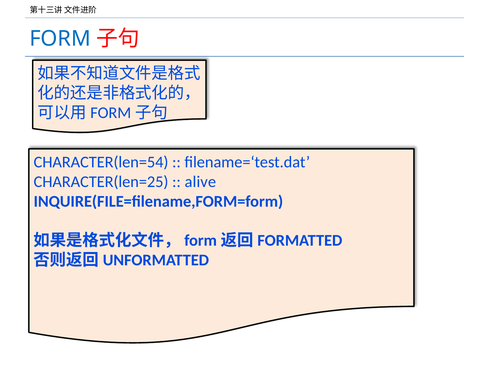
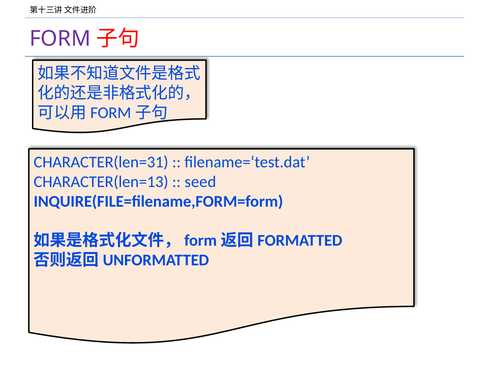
FORM colour: blue -> purple
CHARACTER(len=54: CHARACTER(len=54 -> CHARACTER(len=31
CHARACTER(len=25: CHARACTER(len=25 -> CHARACTER(len=13
alive: alive -> seed
